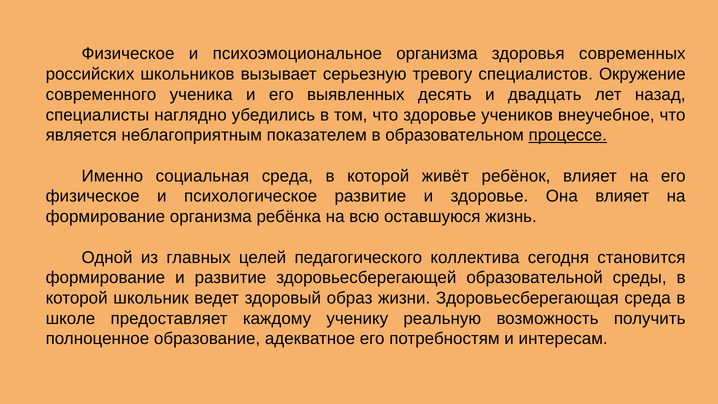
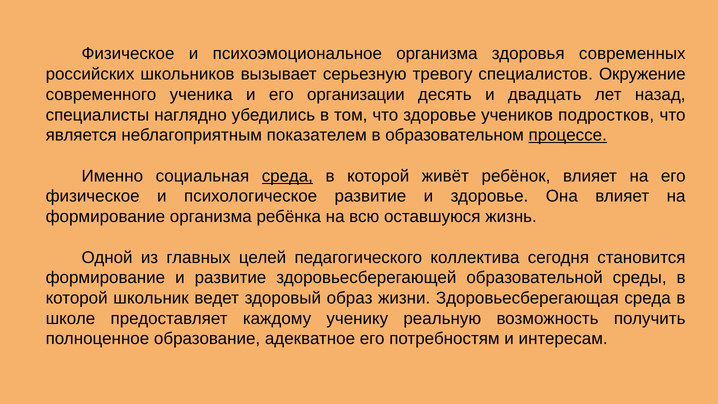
выявленных: выявленных -> организации
внеучебное: внеучебное -> подростков
среда at (287, 176) underline: none -> present
